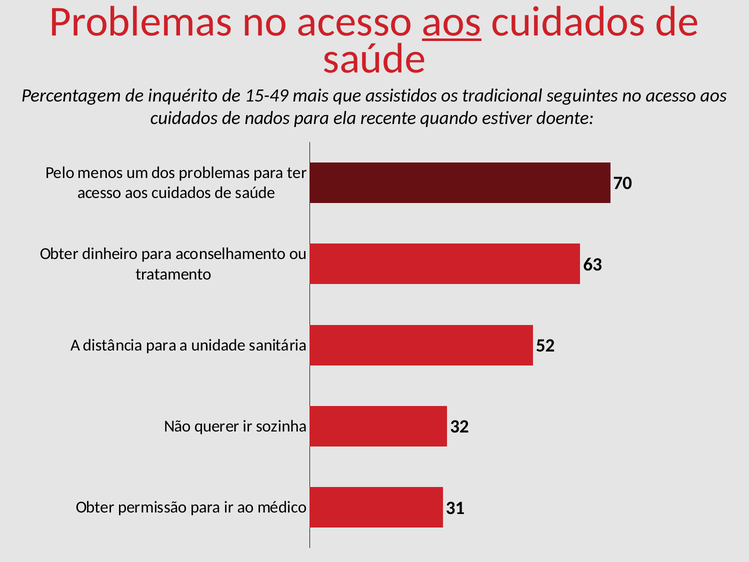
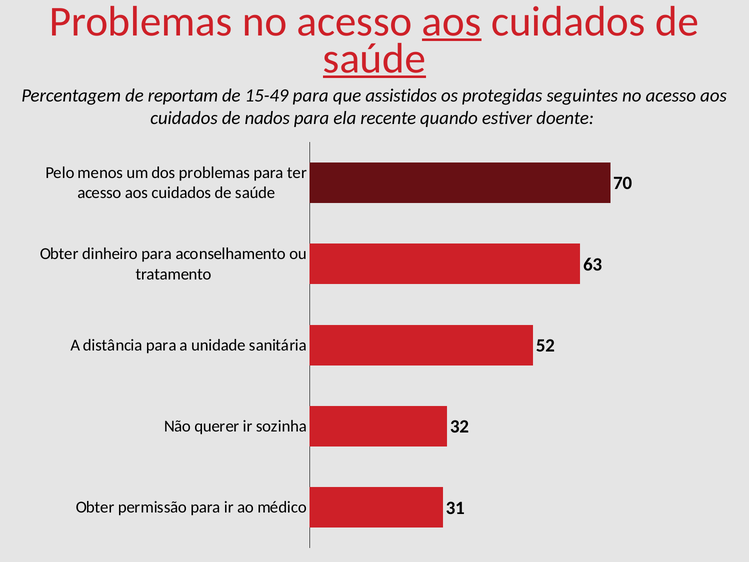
saúde at (374, 58) underline: none -> present
inquérito: inquérito -> reportam
15-49 mais: mais -> para
tradicional: tradicional -> protegidas
